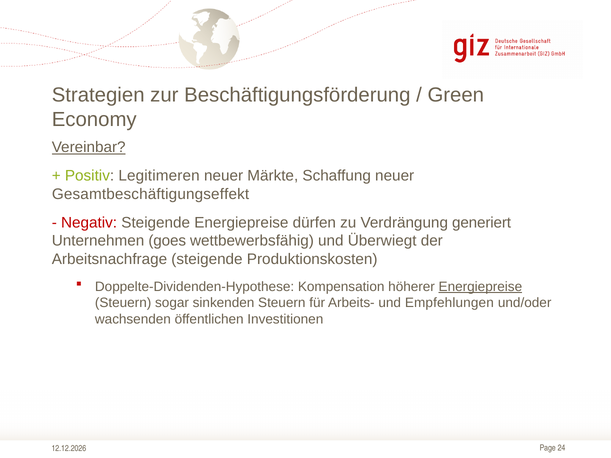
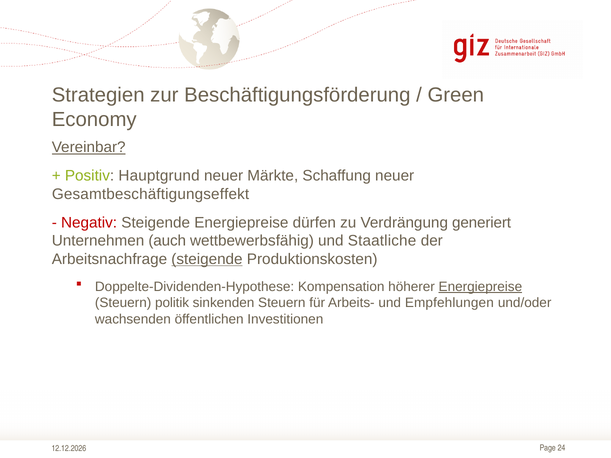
Legitimeren: Legitimeren -> Hauptgrund
goes: goes -> auch
Überwiegt: Überwiegt -> Staatliche
steigende at (207, 259) underline: none -> present
sogar: sogar -> politik
